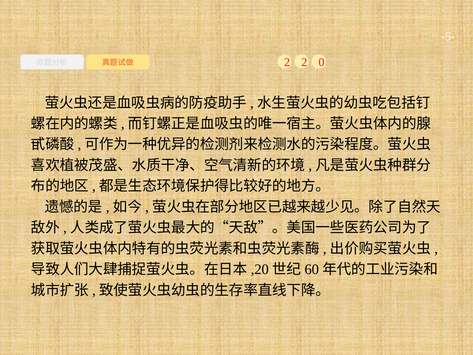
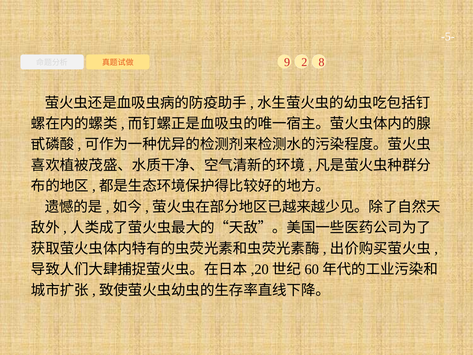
2 at (287, 62): 2 -> 9
0: 0 -> 8
